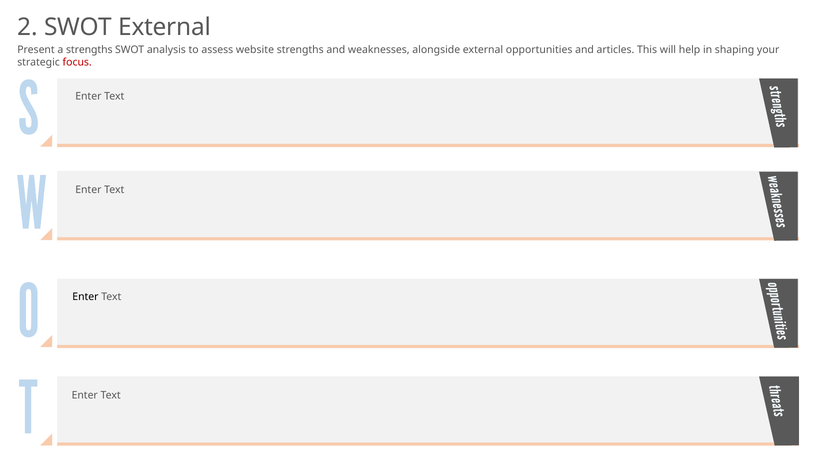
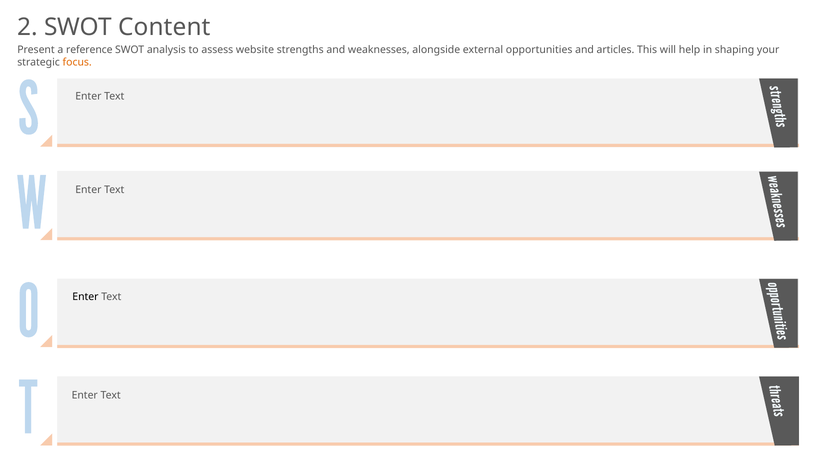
SWOT External: External -> Content
a strengths: strengths -> reference
focus colour: red -> orange
